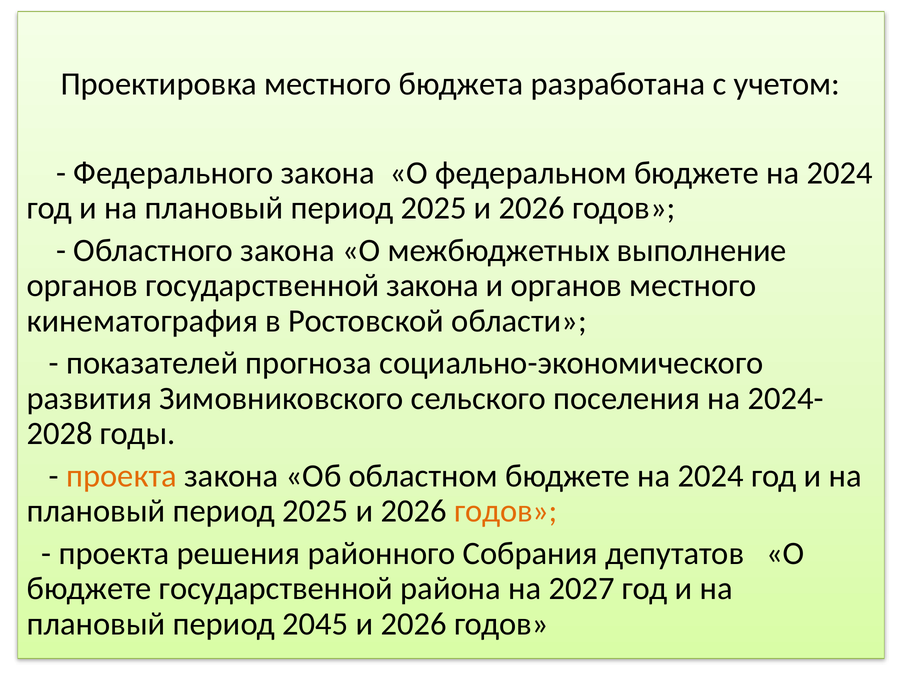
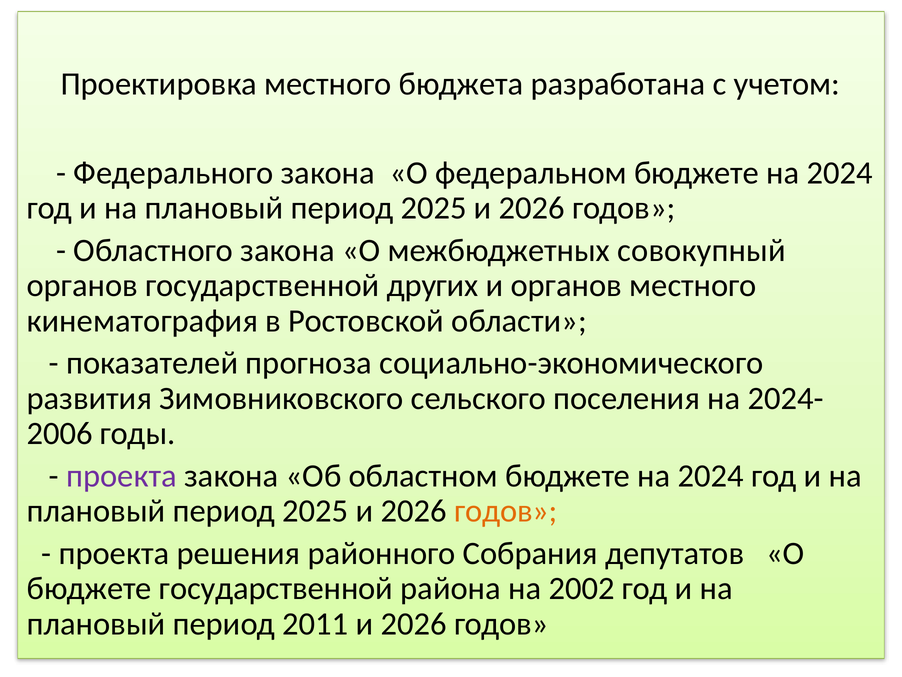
выполнение: выполнение -> совокупный
государственной закона: закона -> других
2028: 2028 -> 2006
проекта at (121, 476) colour: orange -> purple
2027: 2027 -> 2002
2045: 2045 -> 2011
